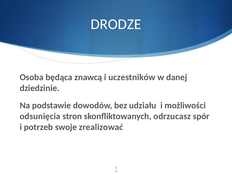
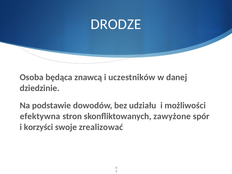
odsunięcia: odsunięcia -> efektywna
odrzucasz: odrzucasz -> zawyżone
potrzeb: potrzeb -> korzyści
